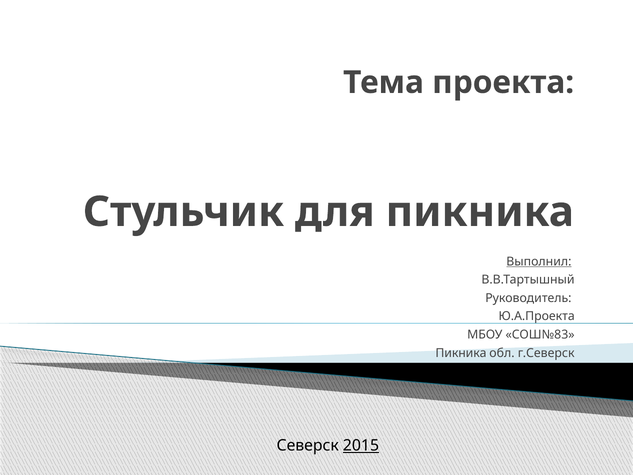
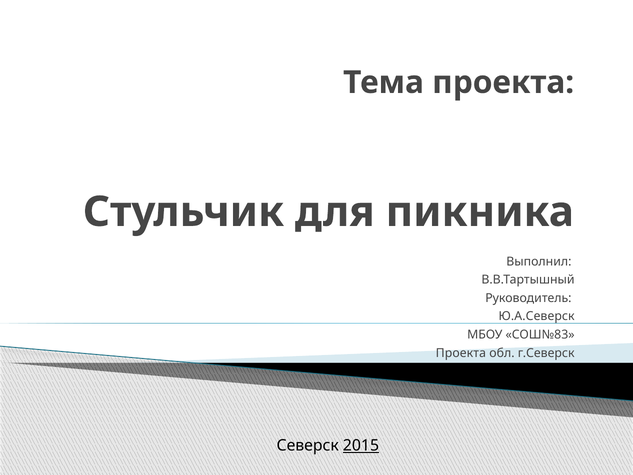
Выполнил underline: present -> none
Ю.А.Проекта: Ю.А.Проекта -> Ю.А.Северск
Пикника at (461, 353): Пикника -> Проекта
